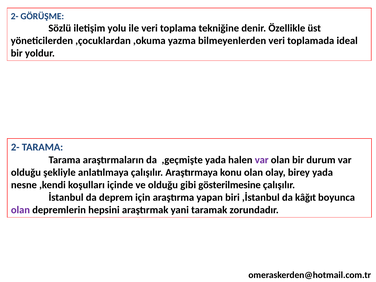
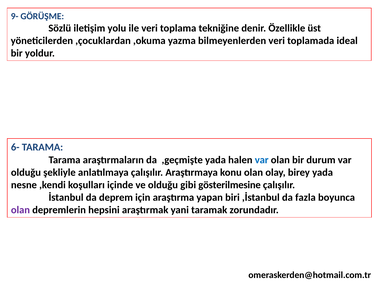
2- at (15, 16): 2- -> 9-
2- at (15, 147): 2- -> 6-
var at (262, 160) colour: purple -> blue
kâğıt: kâğıt -> fazla
